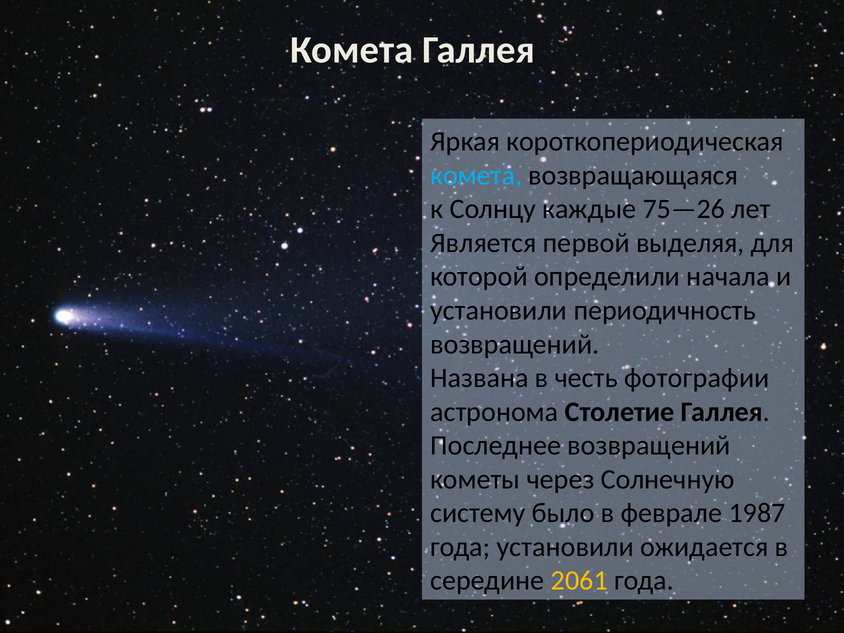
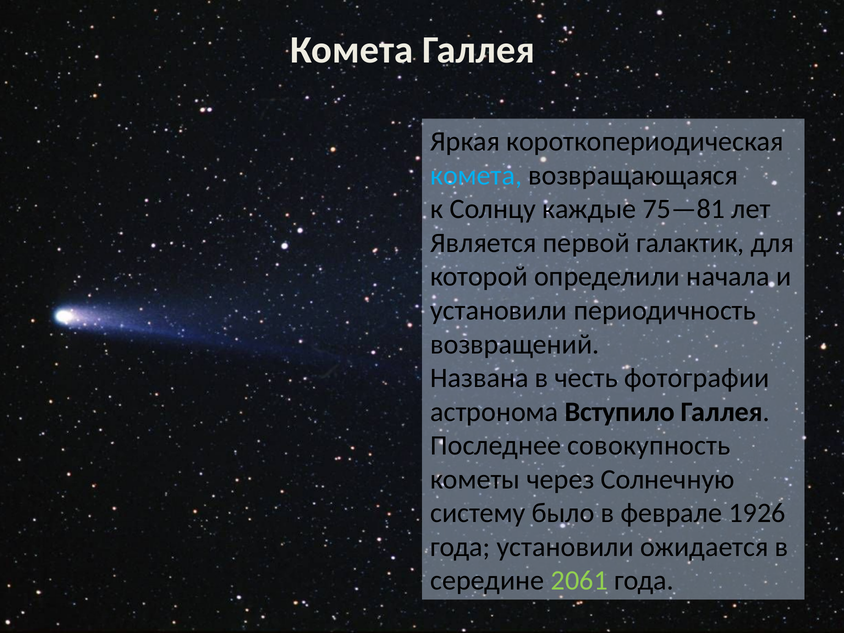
75—26: 75—26 -> 75—81
выделяя: выделяя -> галактик
Столетие: Столетие -> Вступило
Последнее возвращений: возвращений -> совокупность
1987: 1987 -> 1926
2061 colour: yellow -> light green
